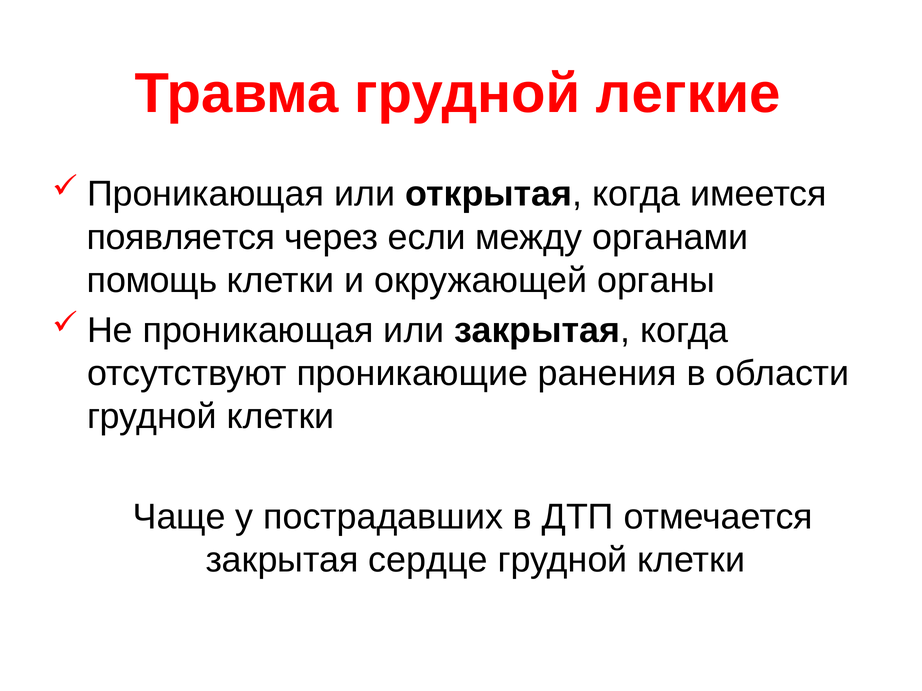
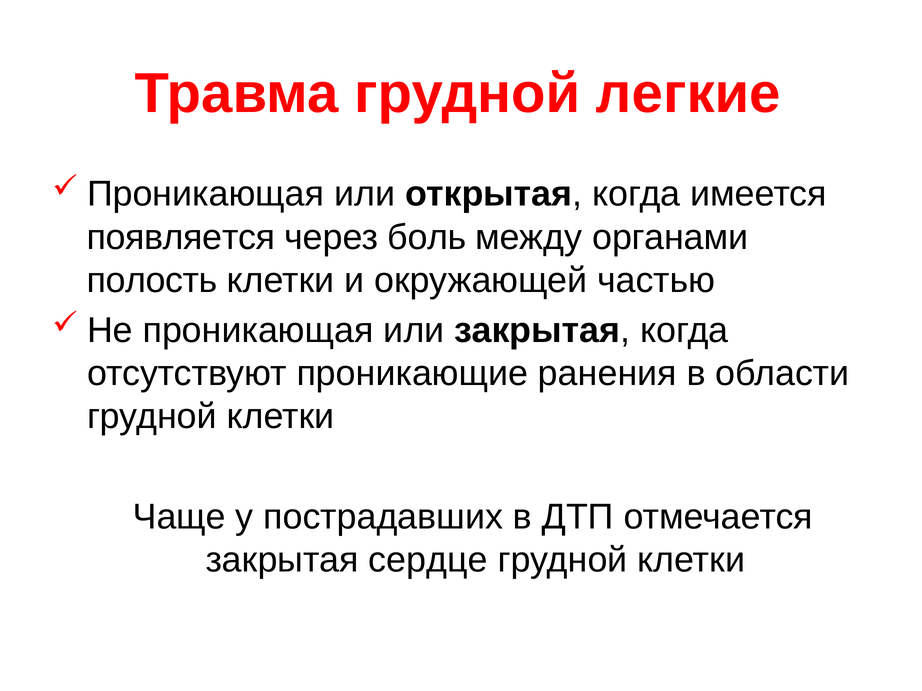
если: если -> боль
помощь: помощь -> полость
органы: органы -> частью
